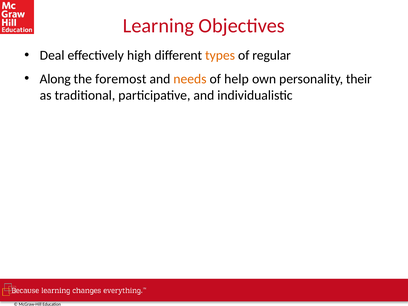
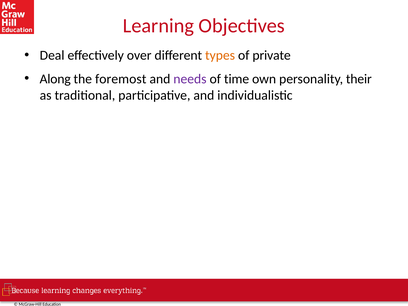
high: high -> over
regular: regular -> private
needs colour: orange -> purple
help: help -> time
